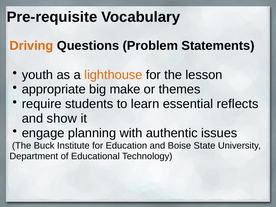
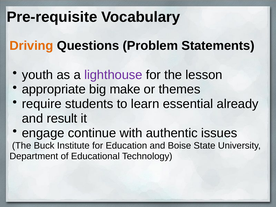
lighthouse colour: orange -> purple
reflects: reflects -> already
show: show -> result
planning: planning -> continue
